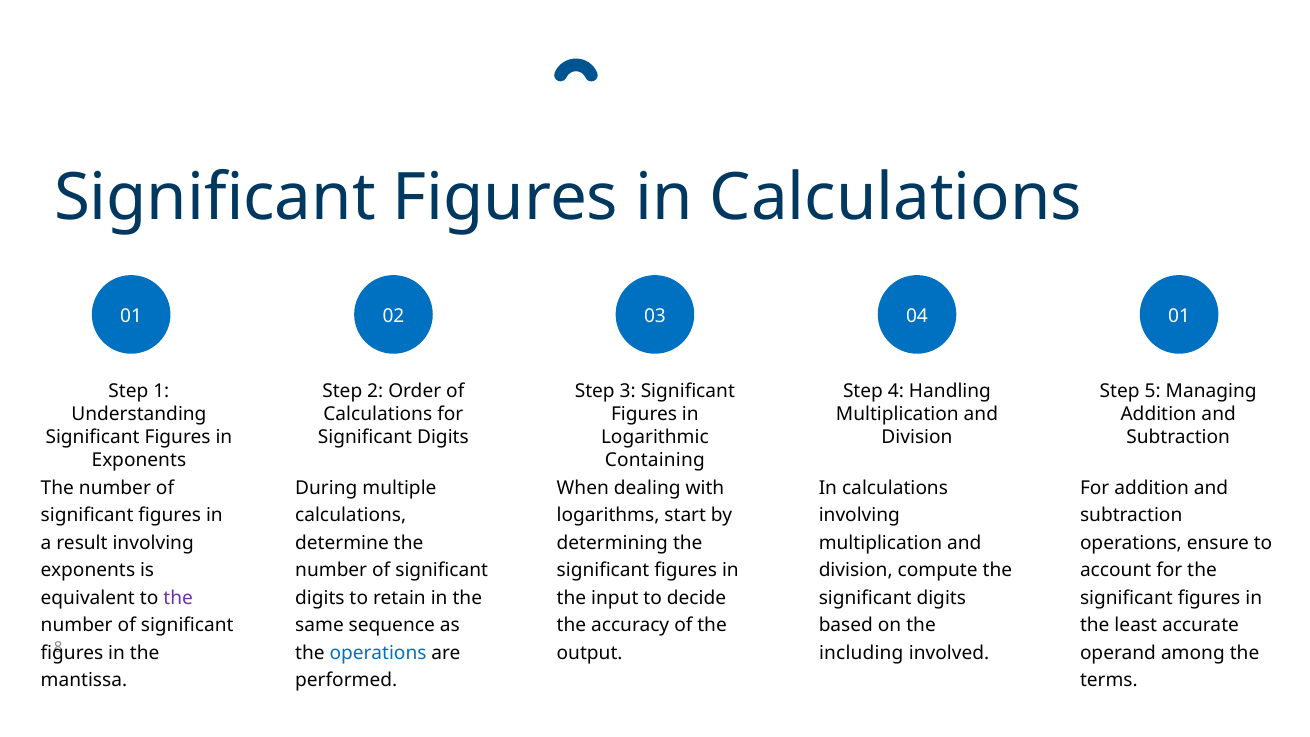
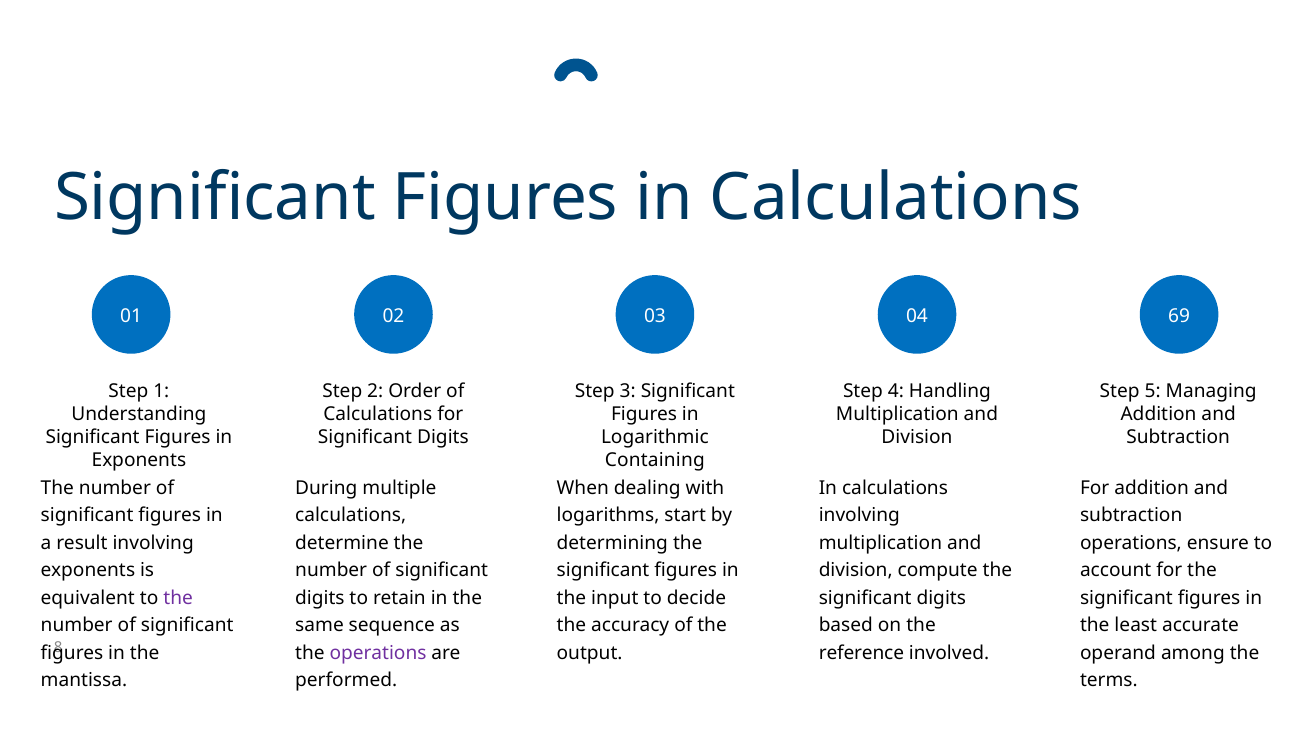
04 01: 01 -> 69
operations at (378, 653) colour: blue -> purple
including: including -> reference
